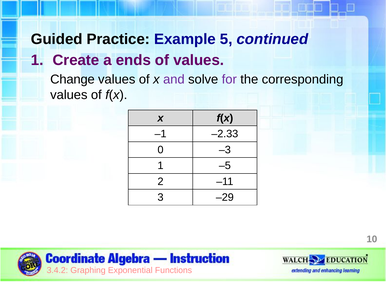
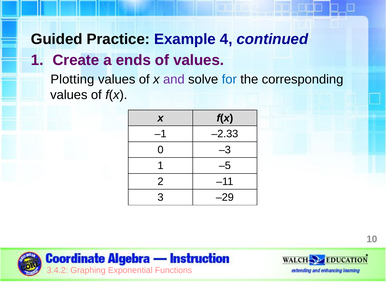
5: 5 -> 4
Change: Change -> Plotting
for colour: purple -> blue
